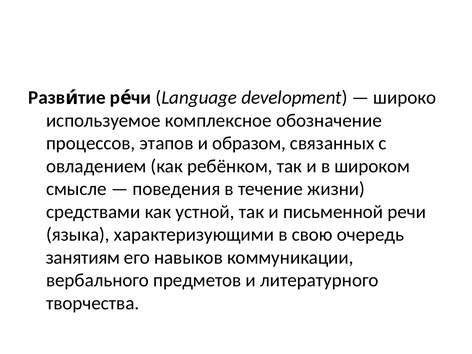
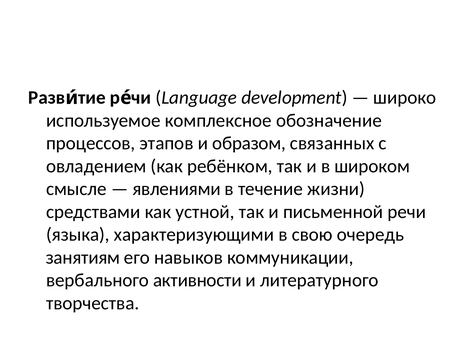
поведения: поведения -> явлениями
предметов: предметов -> активности
